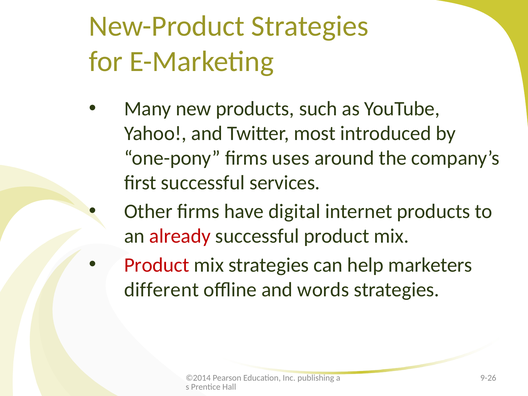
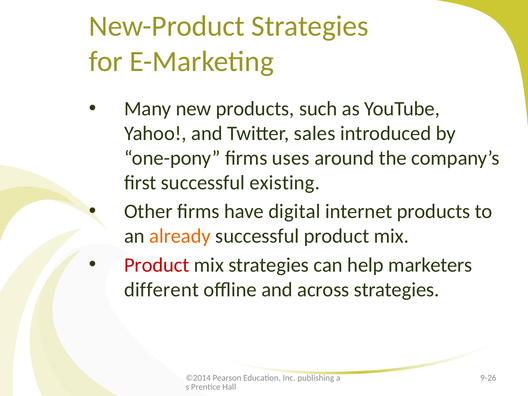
most: most -> sales
services: services -> existing
already colour: red -> orange
words: words -> across
